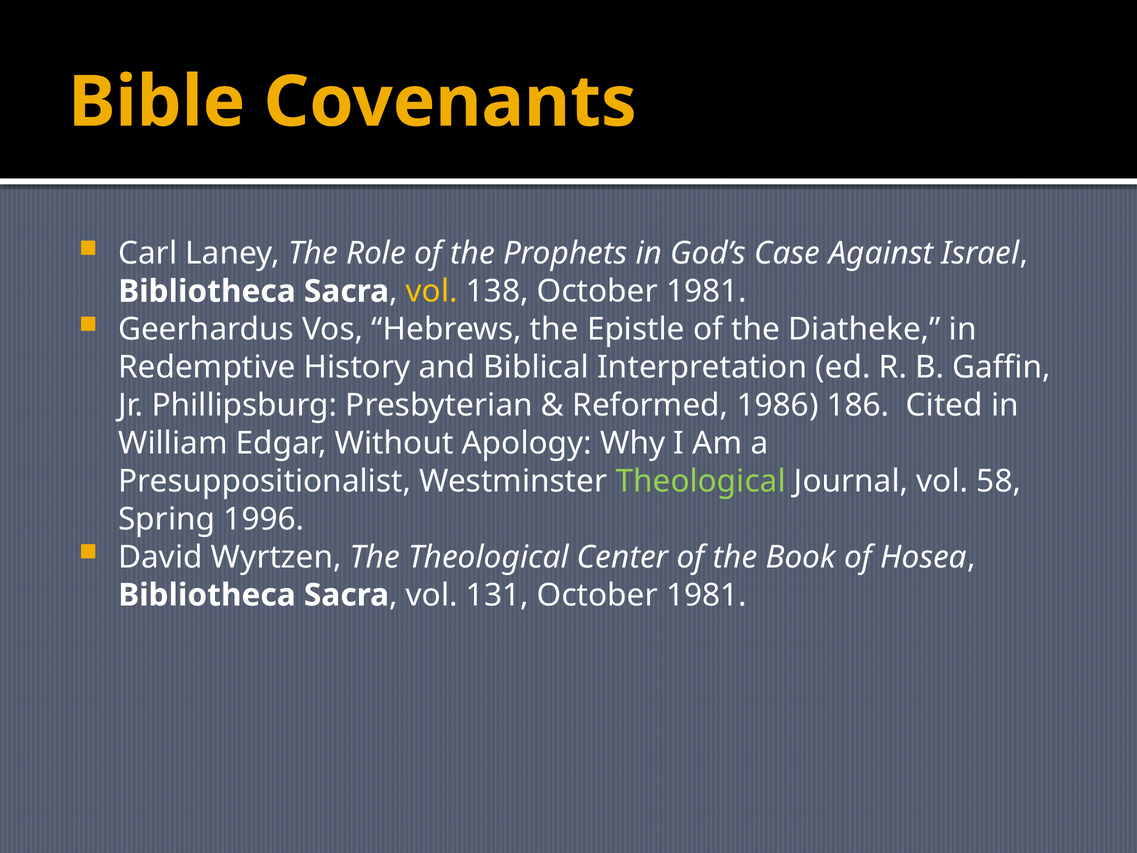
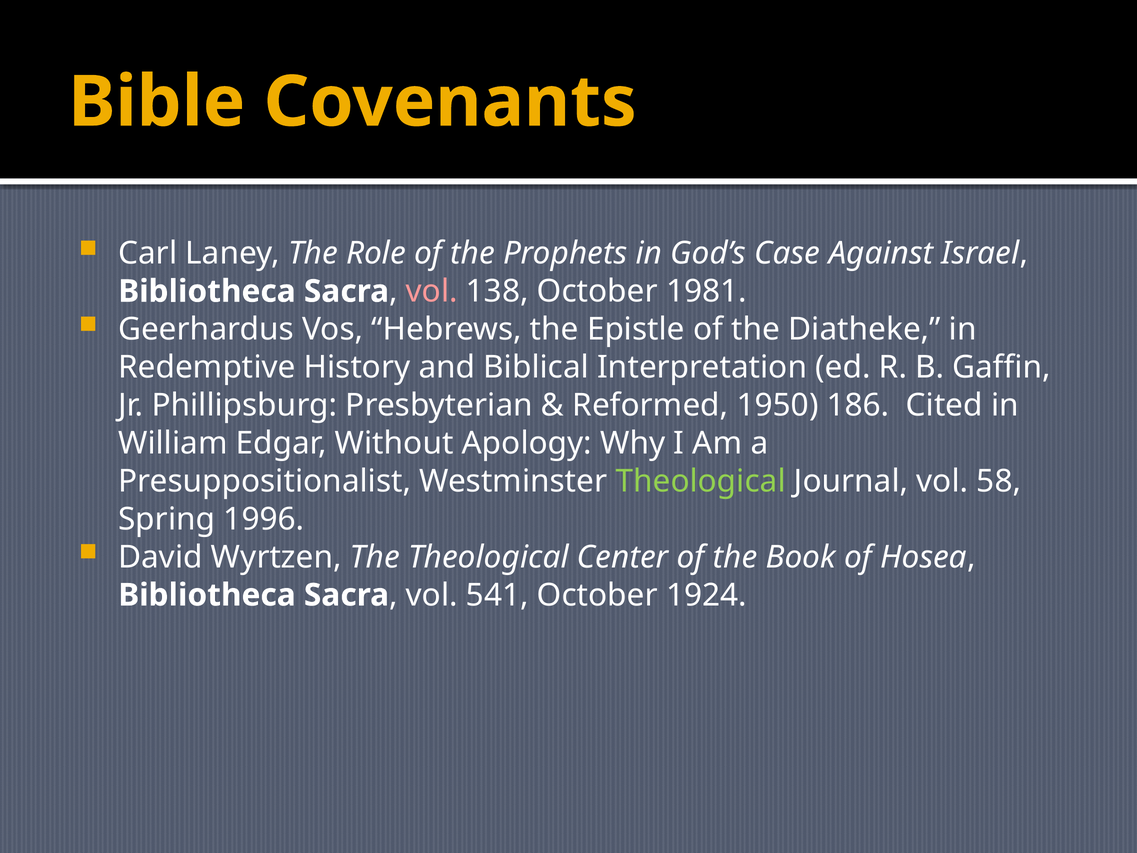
vol at (432, 291) colour: yellow -> pink
1986: 1986 -> 1950
131: 131 -> 541
1981 at (706, 595): 1981 -> 1924
